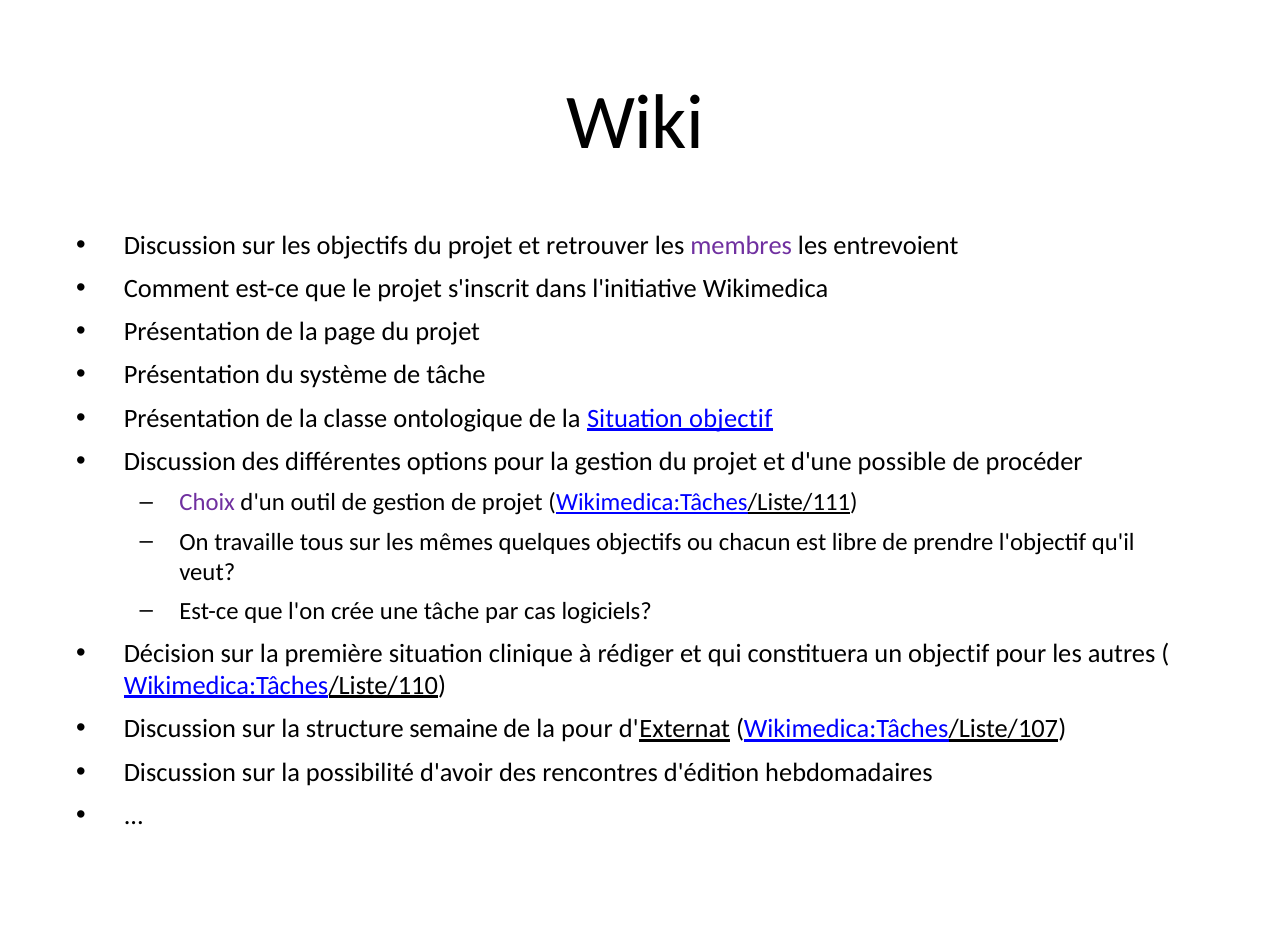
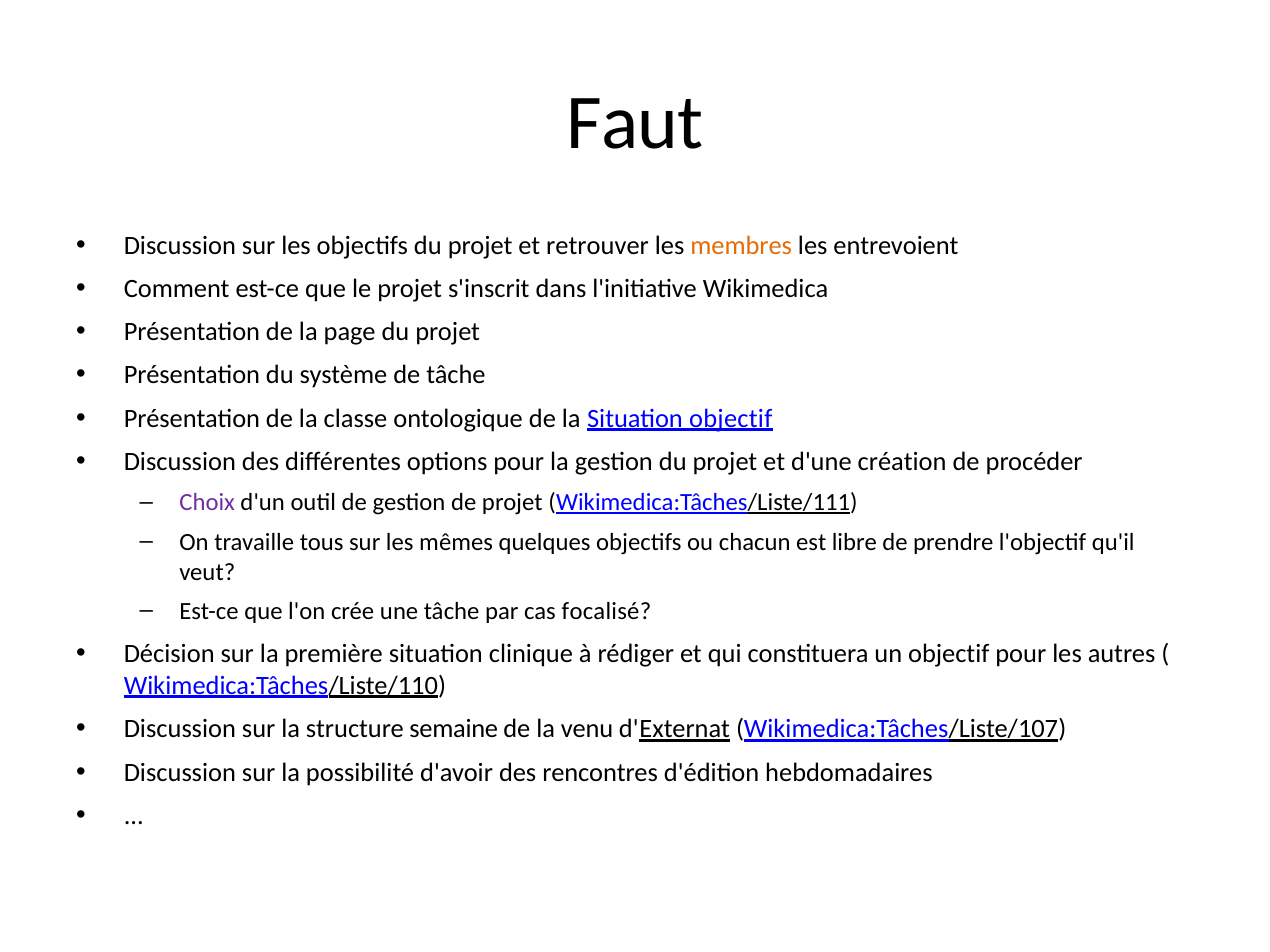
Wiki: Wiki -> Faut
membres colour: purple -> orange
possible: possible -> création
logiciels: logiciels -> focalisé
la pour: pour -> venu
